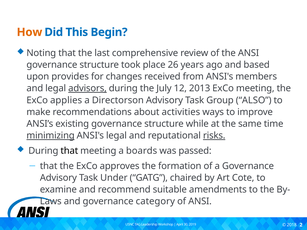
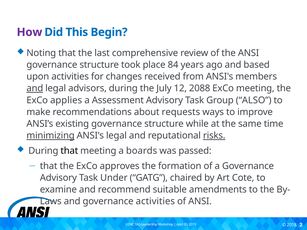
How colour: orange -> purple
26: 26 -> 84
upon provides: provides -> activities
and at (35, 88) underline: none -> present
advisors underline: present -> none
2013: 2013 -> 2088
Directorson: Directorson -> Assessment
activities: activities -> requests
governance category: category -> activities
